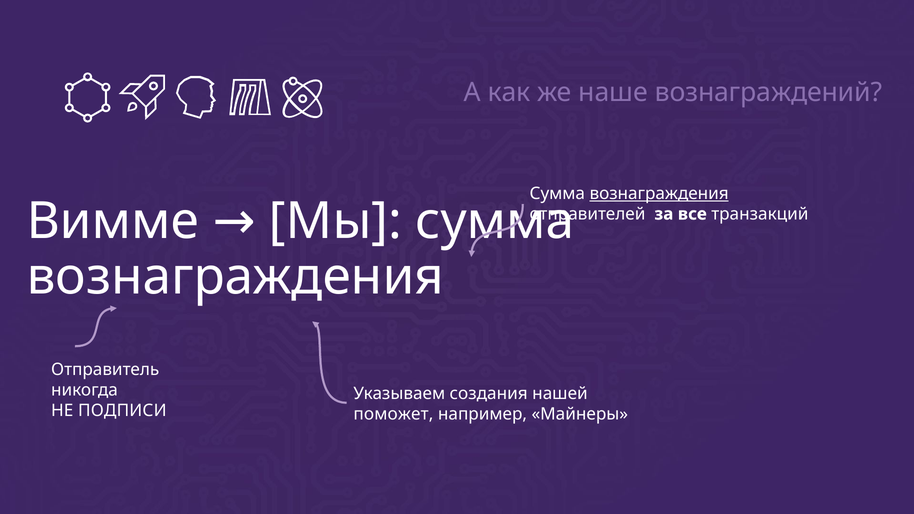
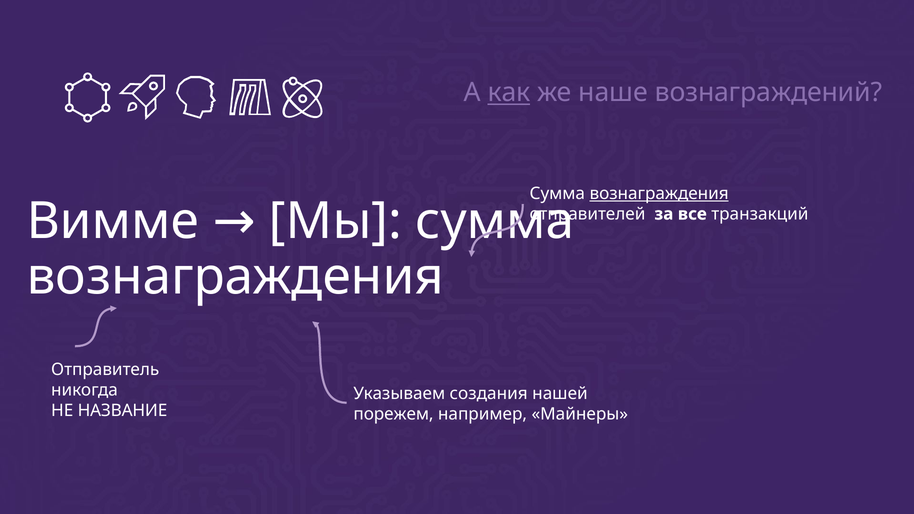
как underline: none -> present
ПОДПИСИ: ПОДПИСИ -> НАЗВАНИЕ
поможет: поможет -> порежем
